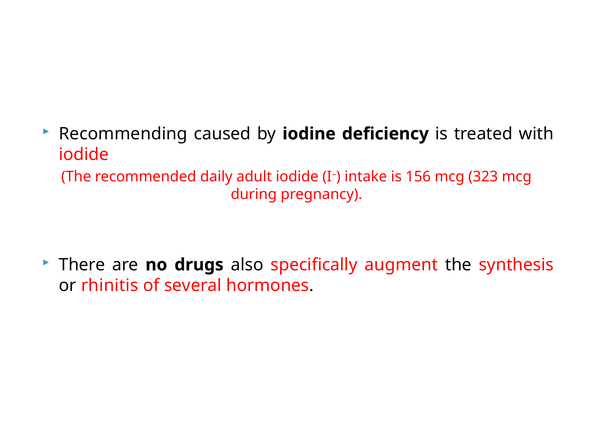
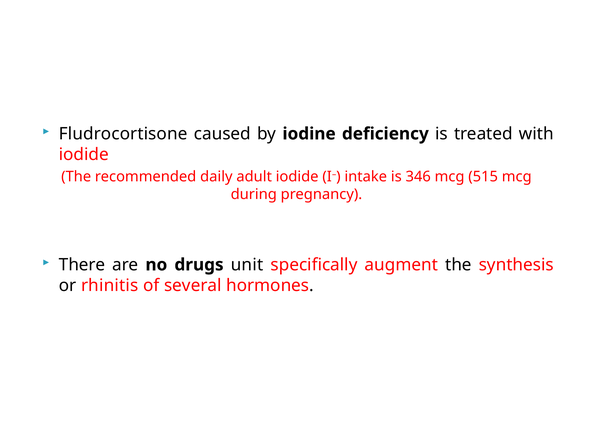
Recommending: Recommending -> Fludrocortisone
156: 156 -> 346
323: 323 -> 515
also: also -> unit
